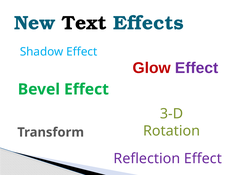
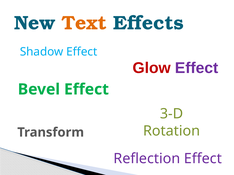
Text colour: black -> orange
